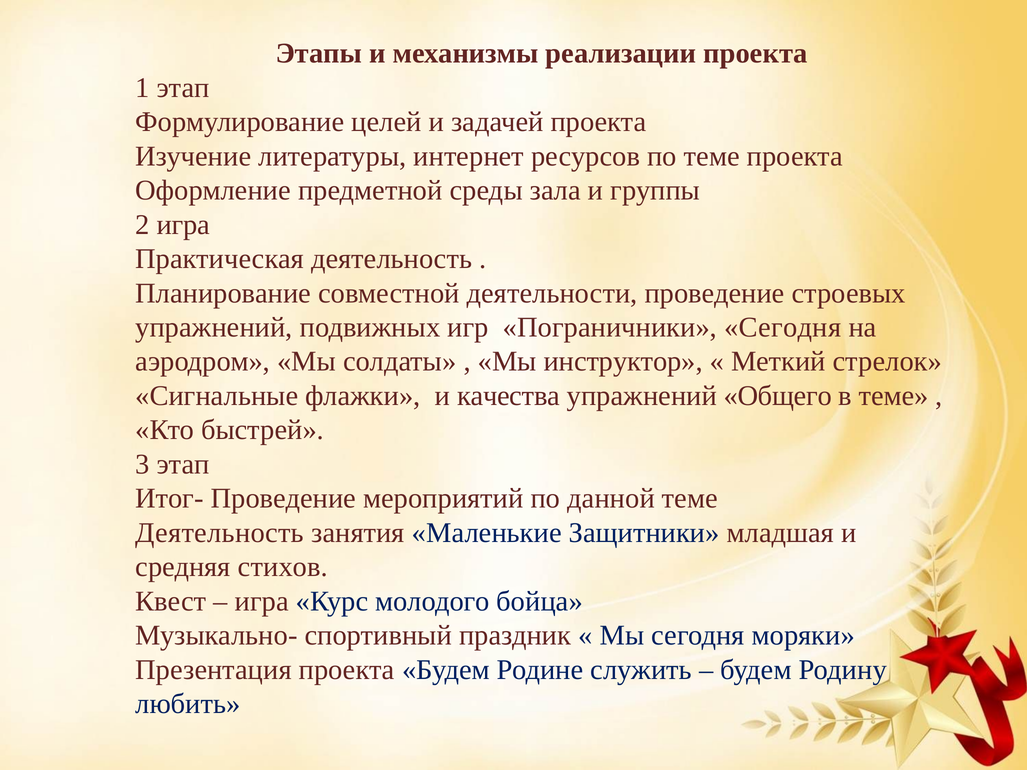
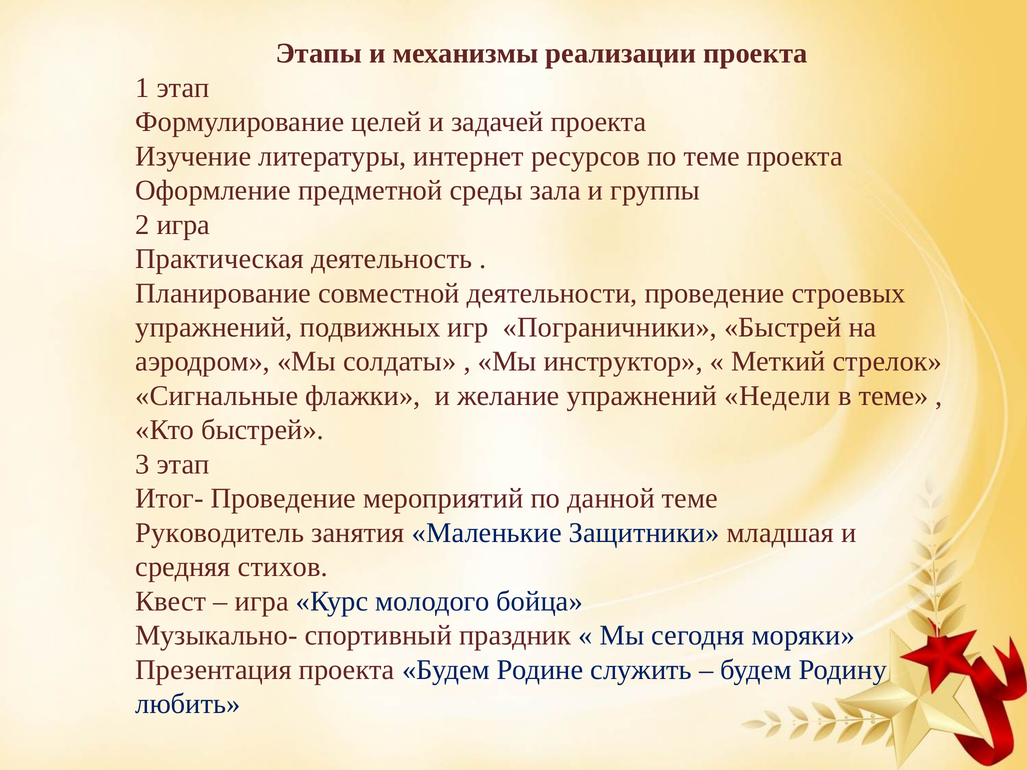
Пограничники Сегодня: Сегодня -> Быстрей
качества: качества -> желание
Общего: Общего -> Недели
Деятельность at (220, 533): Деятельность -> Руководитель
